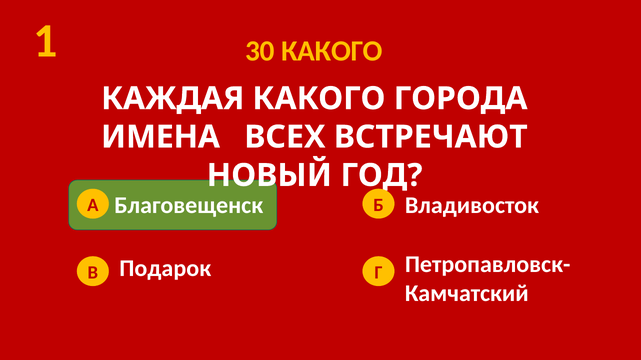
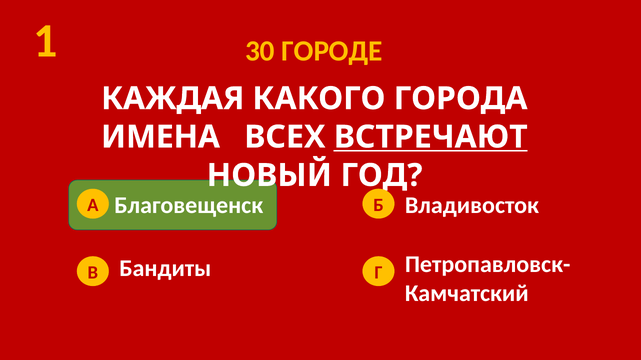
30 КАКОГО: КАКОГО -> ГОРОДЕ
ВСТРЕЧАЮТ underline: none -> present
Подарок: Подарок -> Бандиты
